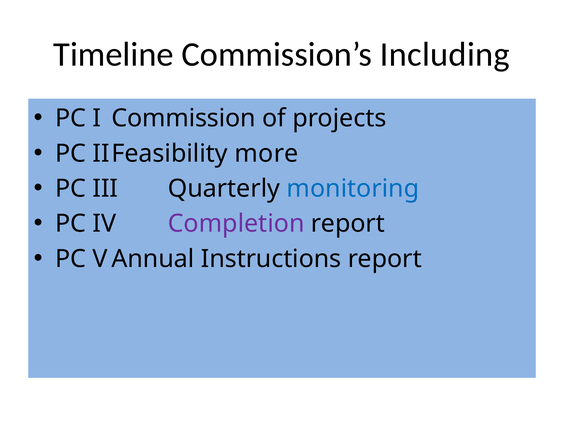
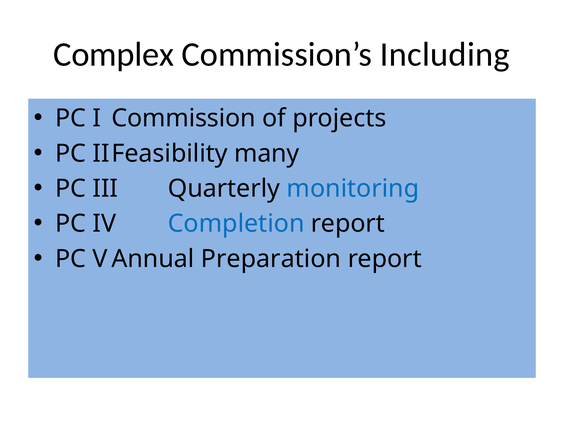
Timeline: Timeline -> Complex
more: more -> many
Completion colour: purple -> blue
Instructions: Instructions -> Preparation
